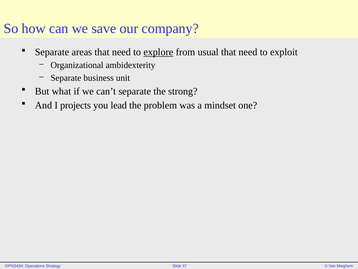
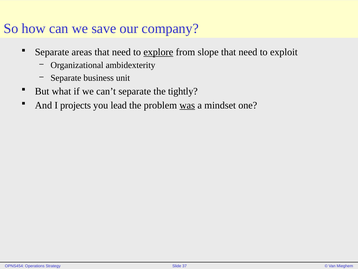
usual: usual -> slope
strong: strong -> tightly
was underline: none -> present
